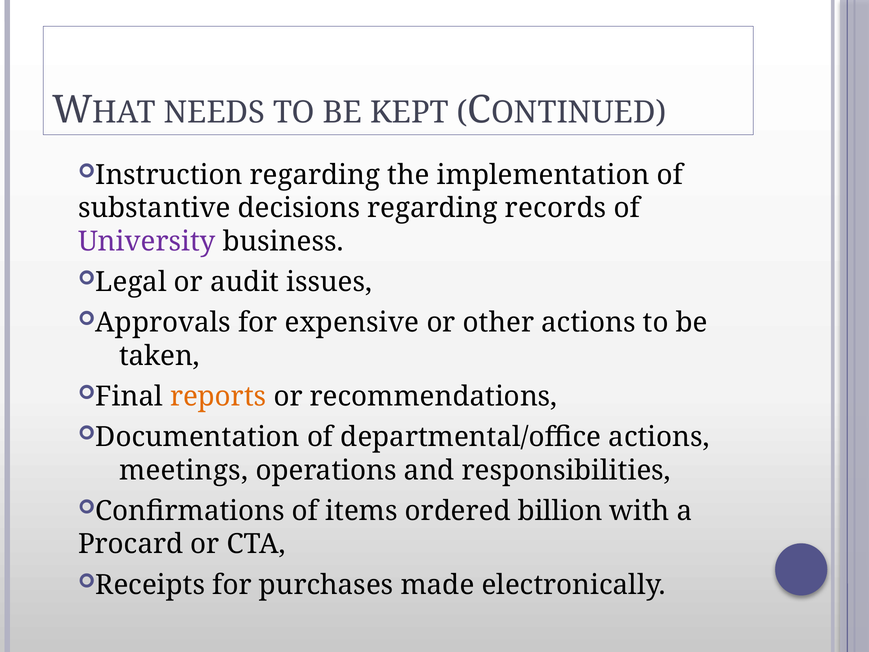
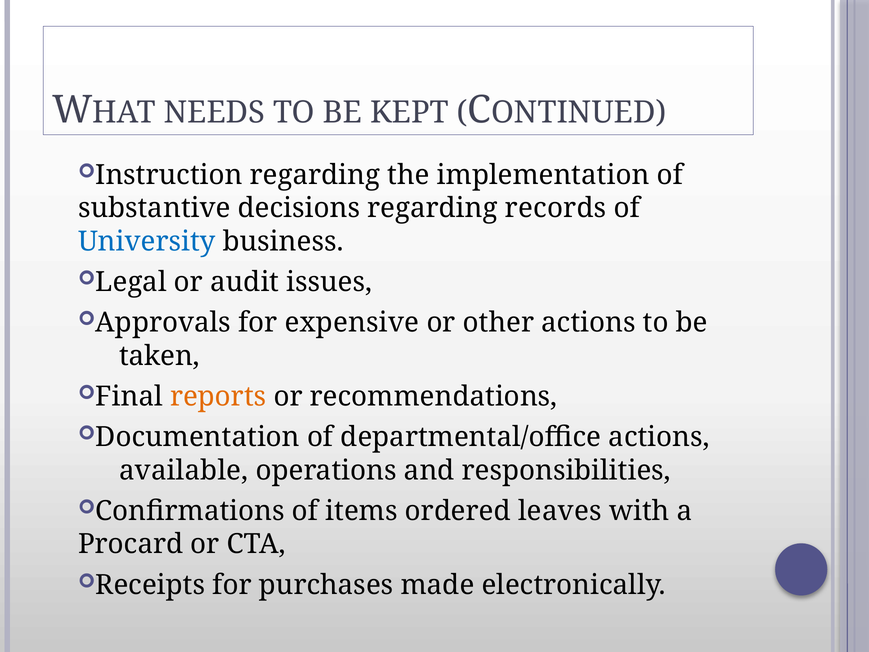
University colour: purple -> blue
meetings: meetings -> available
billion: billion -> leaves
